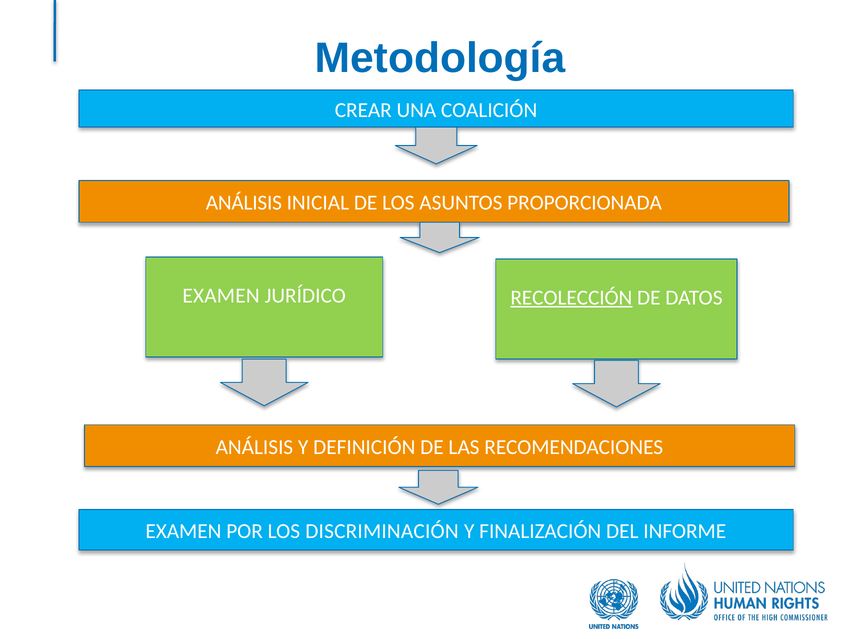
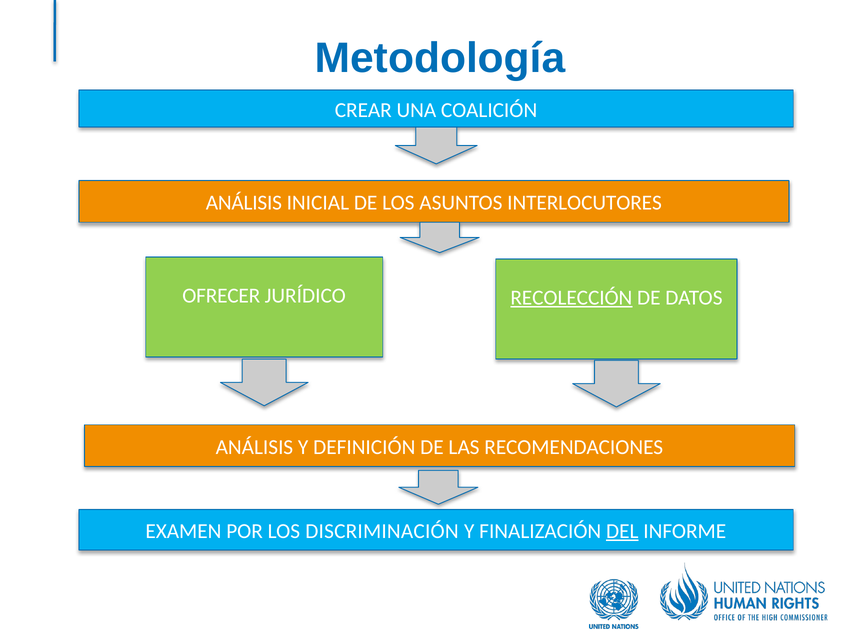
PROPORCIONADA: PROPORCIONADA -> INTERLOCUTORES
EXAMEN at (221, 296): EXAMEN -> OFRECER
DEL underline: none -> present
